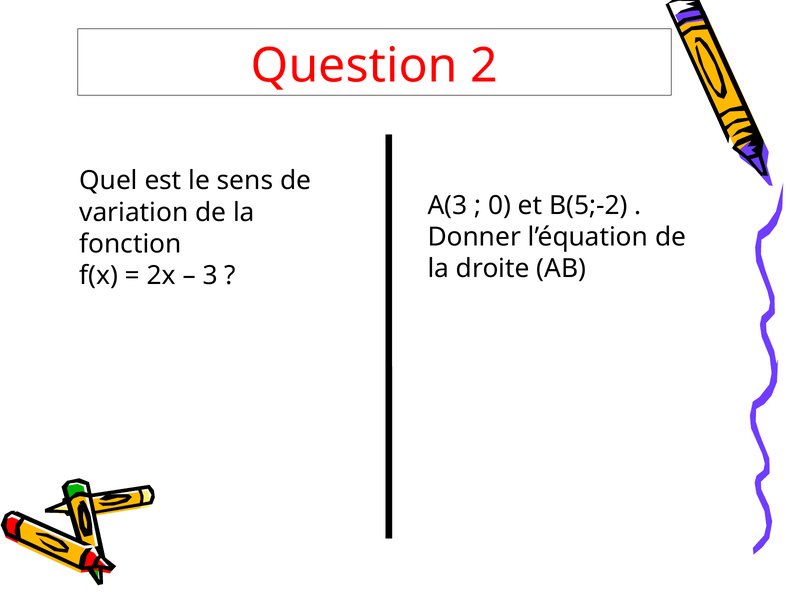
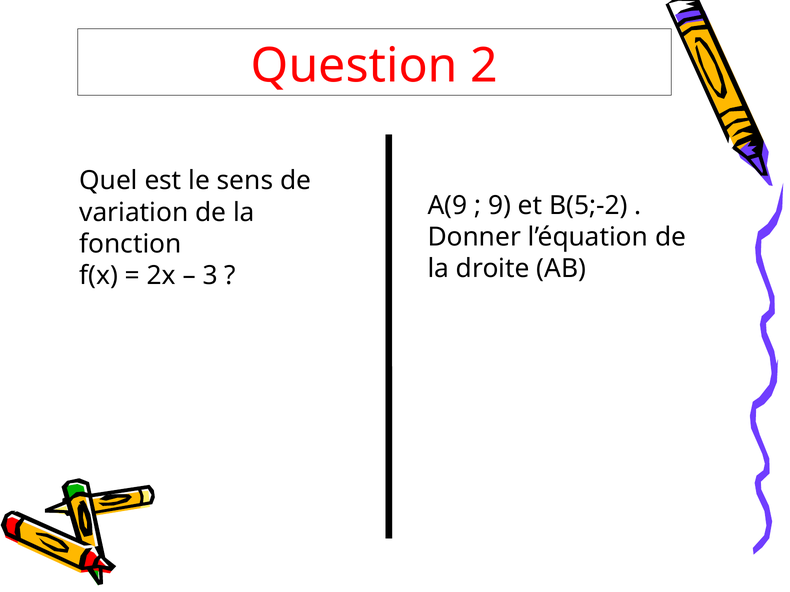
A(3: A(3 -> A(9
0: 0 -> 9
